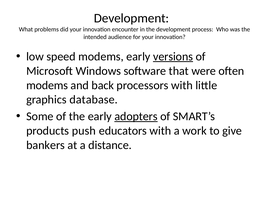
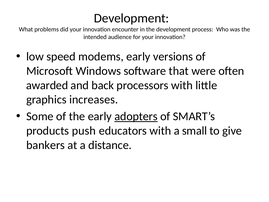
versions underline: present -> none
modems at (47, 85): modems -> awarded
database: database -> increases
work: work -> small
